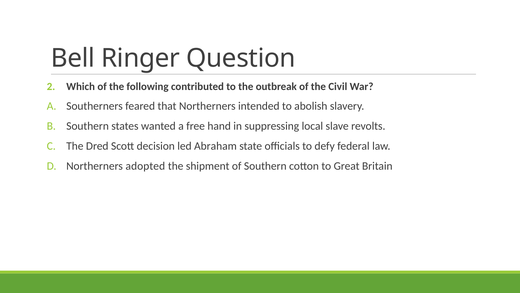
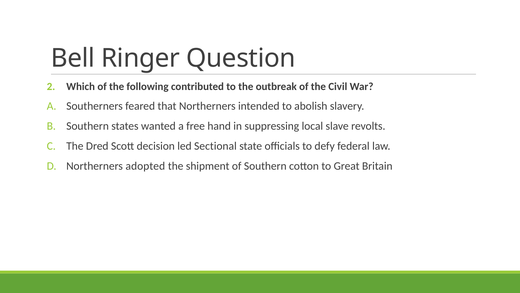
Abraham: Abraham -> Sectional
